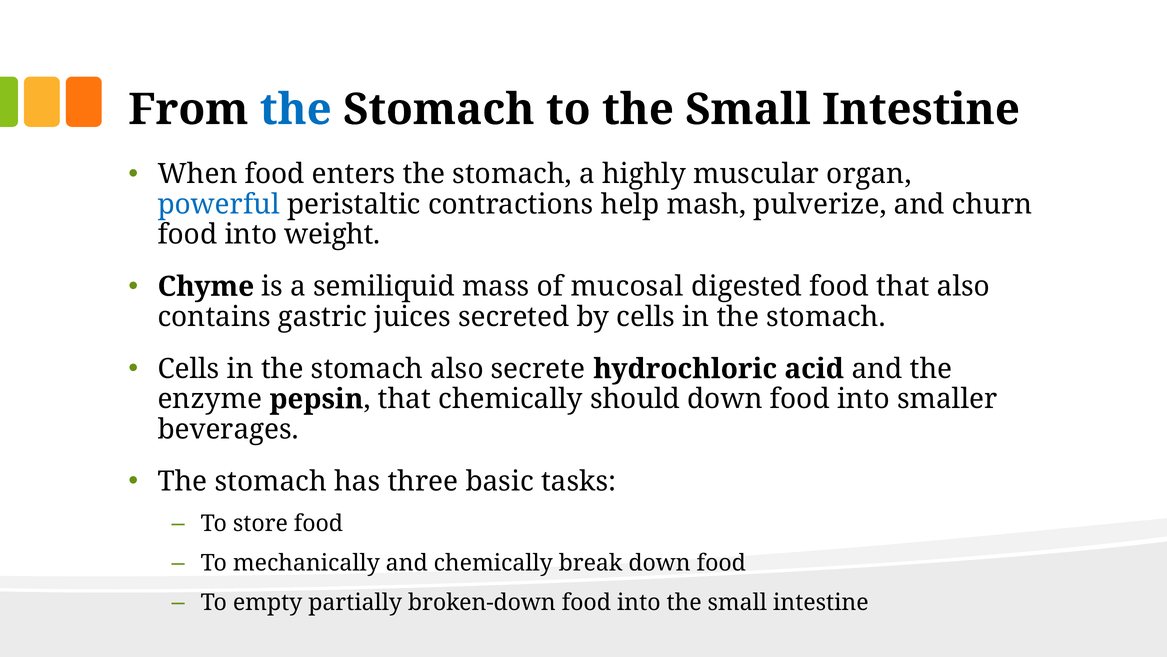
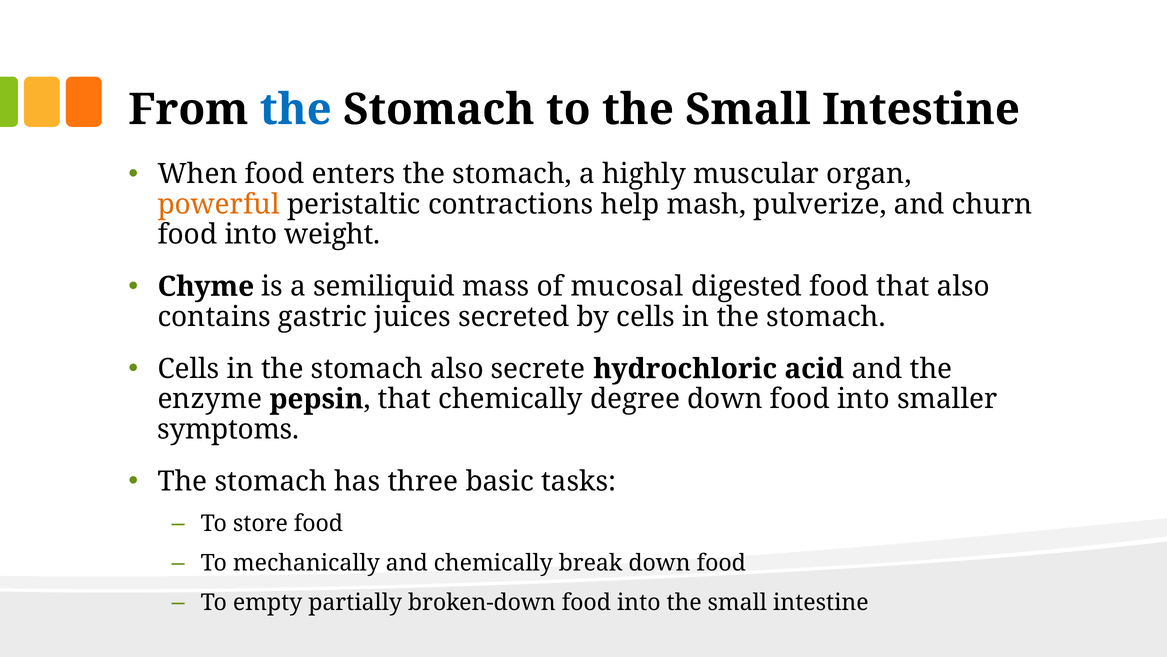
powerful colour: blue -> orange
should: should -> degree
beverages: beverages -> symptoms
